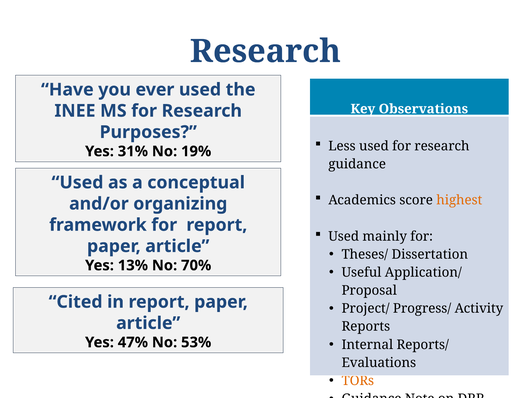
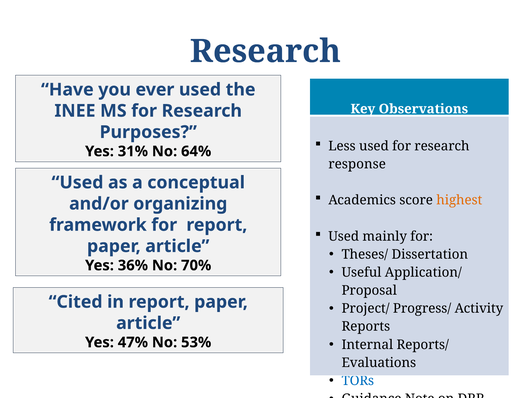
19%: 19% -> 64%
guidance at (357, 164): guidance -> response
13%: 13% -> 36%
TORs colour: orange -> blue
